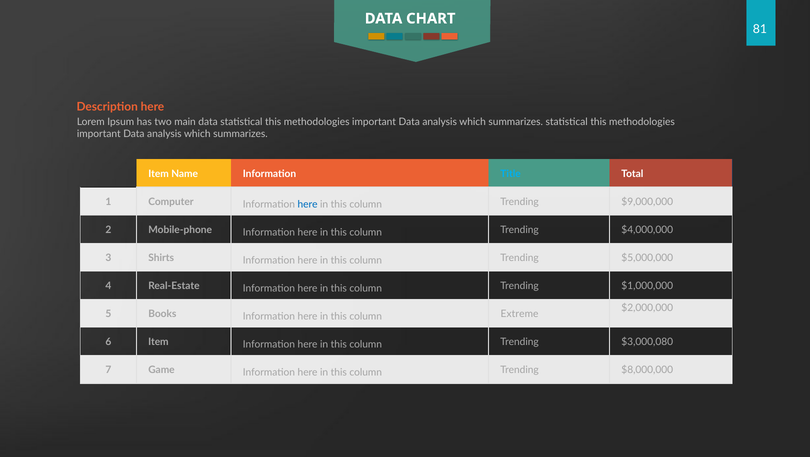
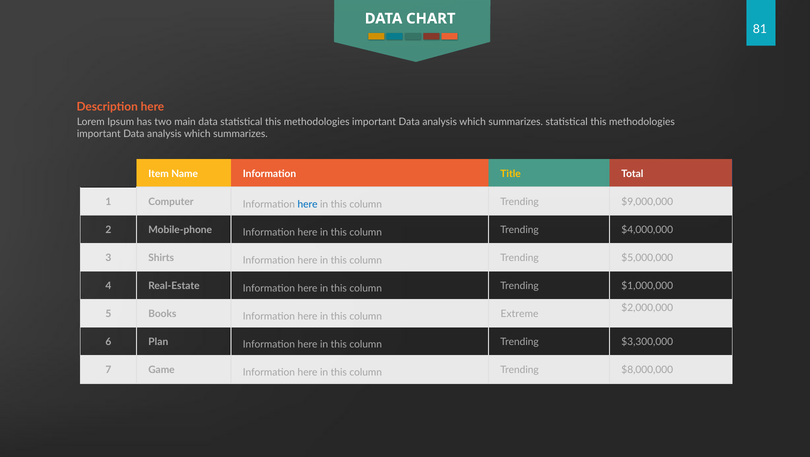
Title colour: light blue -> yellow
6 Item: Item -> Plan
$3,000,080: $3,000,080 -> $3,300,000
